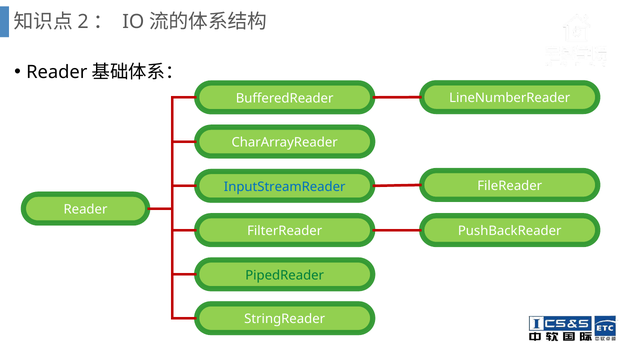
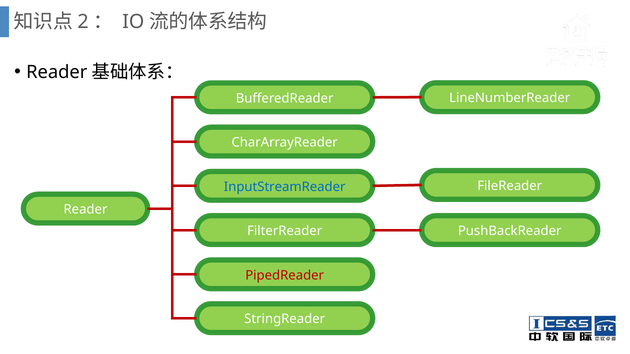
PipedReader colour: green -> red
